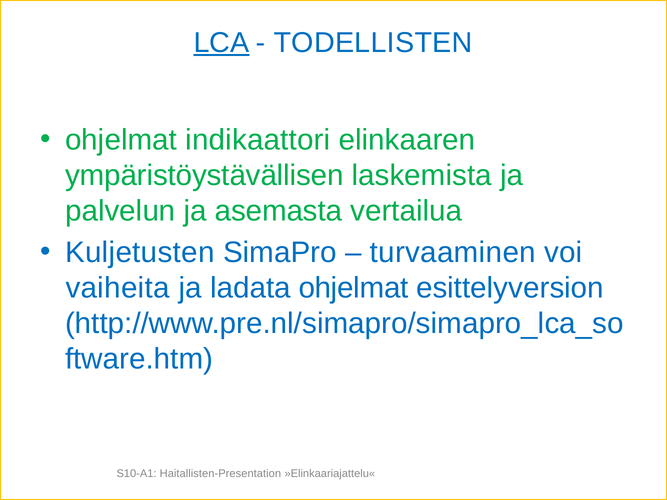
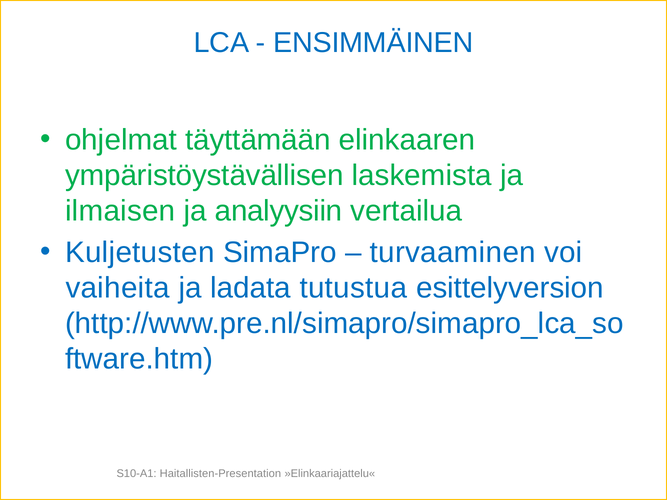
LCA underline: present -> none
TODELLISTEN: TODELLISTEN -> ENSIMMÄINEN
indikaattori: indikaattori -> täyttämään
palvelun: palvelun -> ilmaisen
asemasta: asemasta -> analyysiin
ladata ohjelmat: ohjelmat -> tutustua
